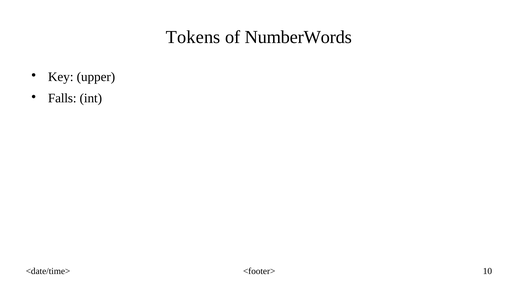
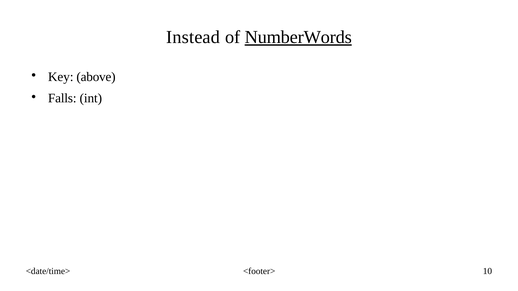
Tokens: Tokens -> Instead
NumberWords underline: none -> present
upper: upper -> above
